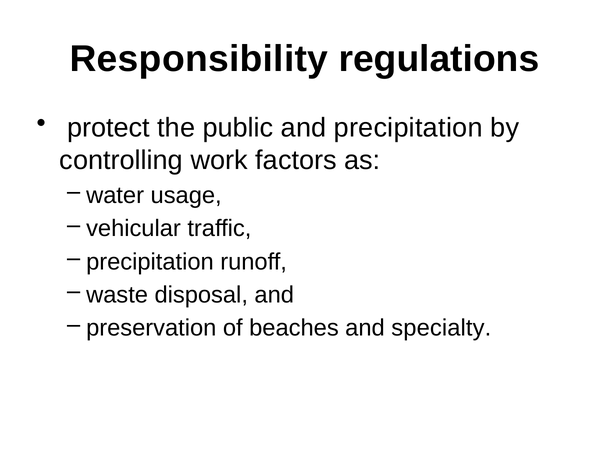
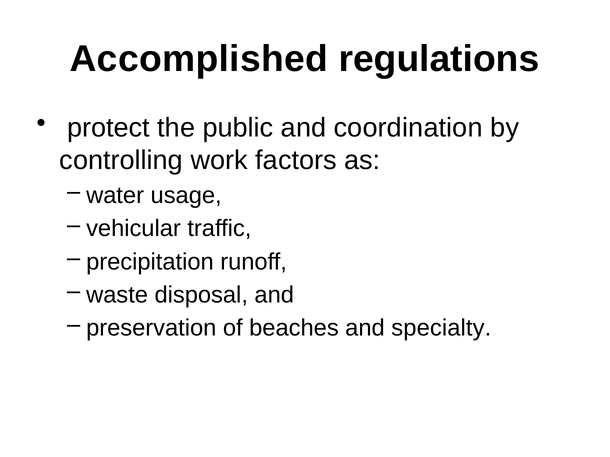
Responsibility: Responsibility -> Accomplished
and precipitation: precipitation -> coordination
